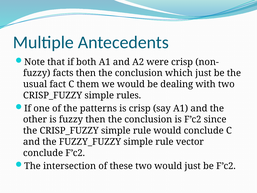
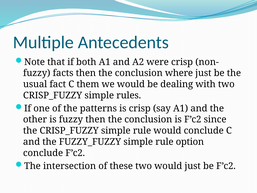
which: which -> where
vector: vector -> option
